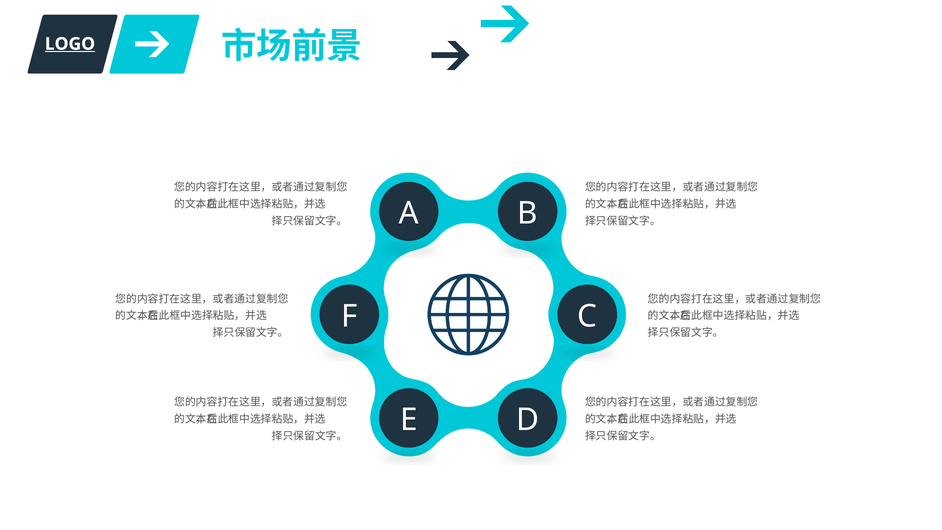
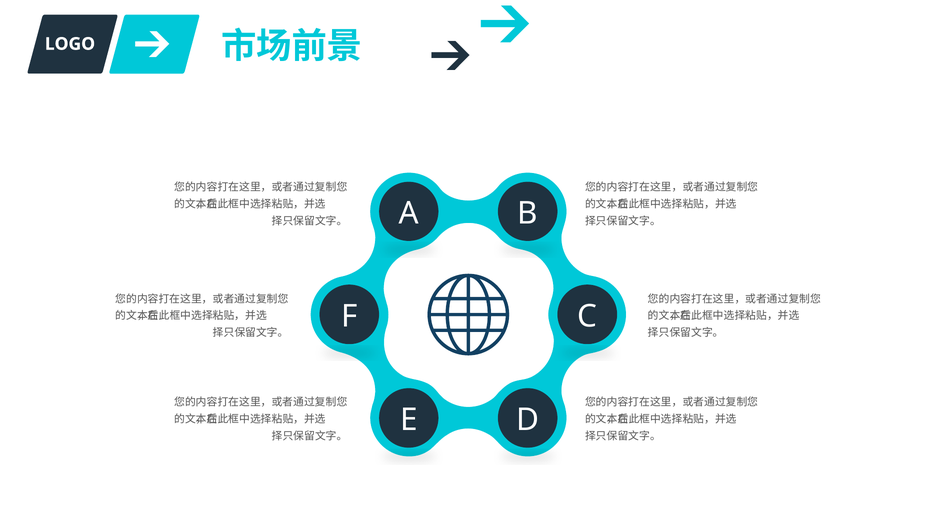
LOGO underline: present -> none
